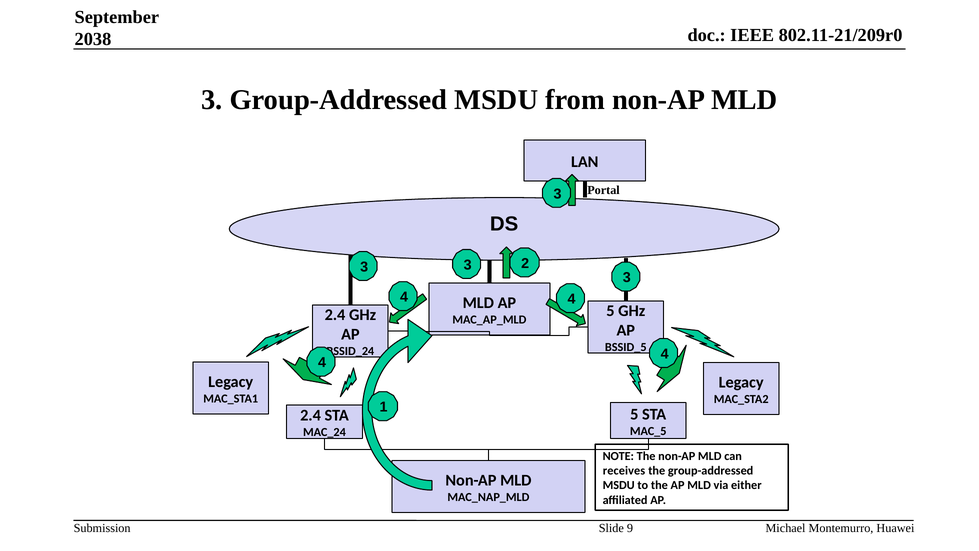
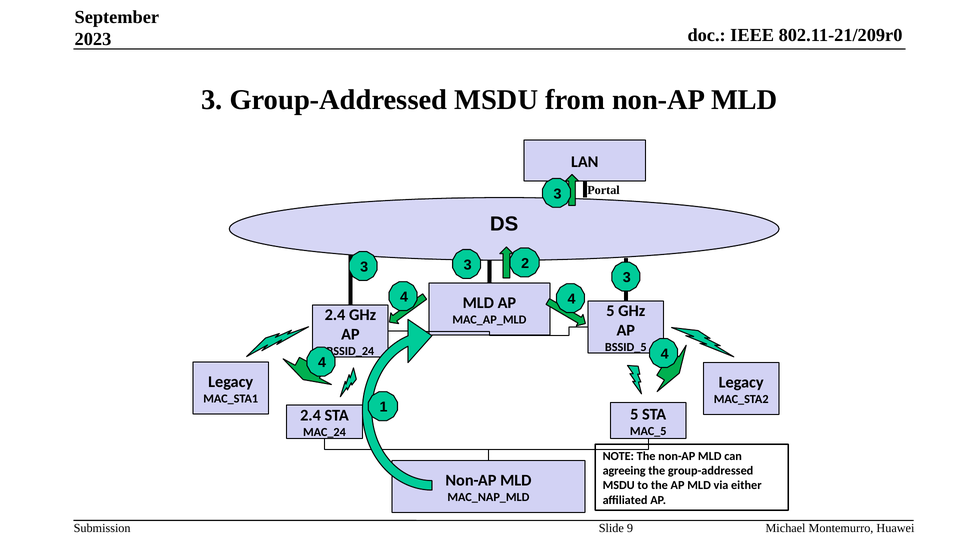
2038: 2038 -> 2023
receives: receives -> agreeing
